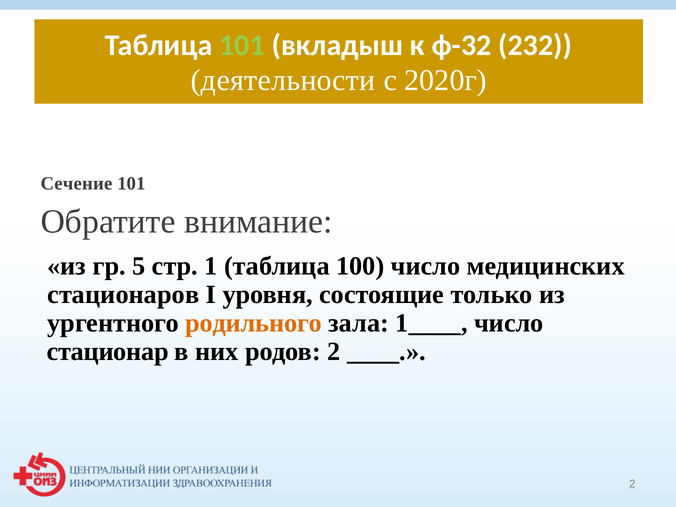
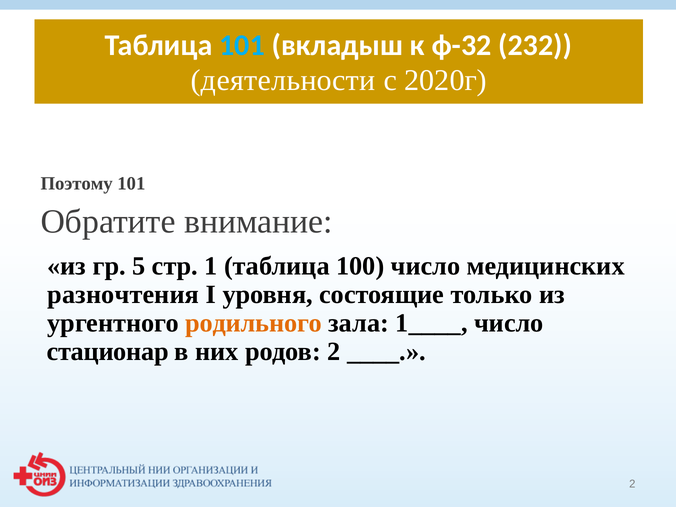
101 at (242, 45) colour: light green -> light blue
Сечение: Сечение -> Поэтому
стационаров: стационаров -> разночтения
